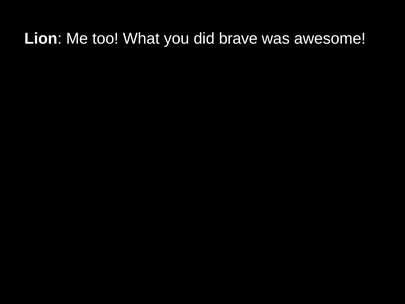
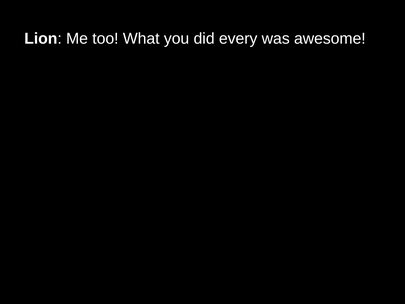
brave: brave -> every
